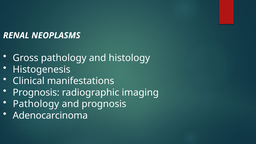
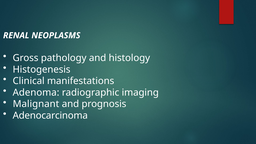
Prognosis at (36, 92): Prognosis -> Adenoma
Pathology at (36, 104): Pathology -> Malignant
